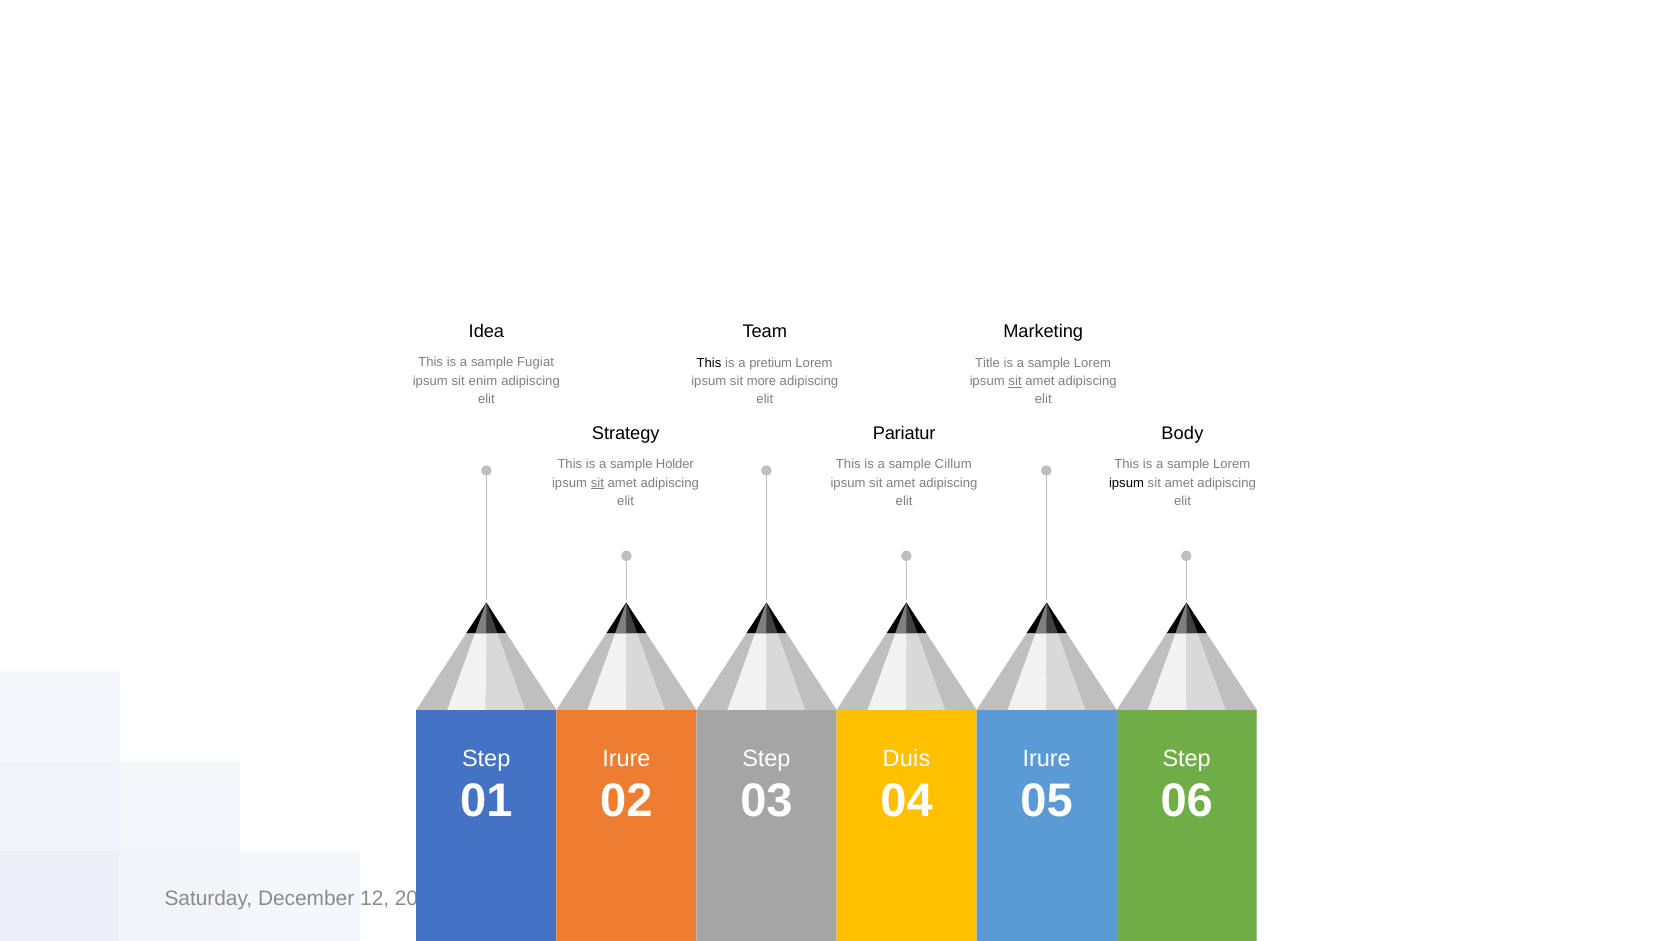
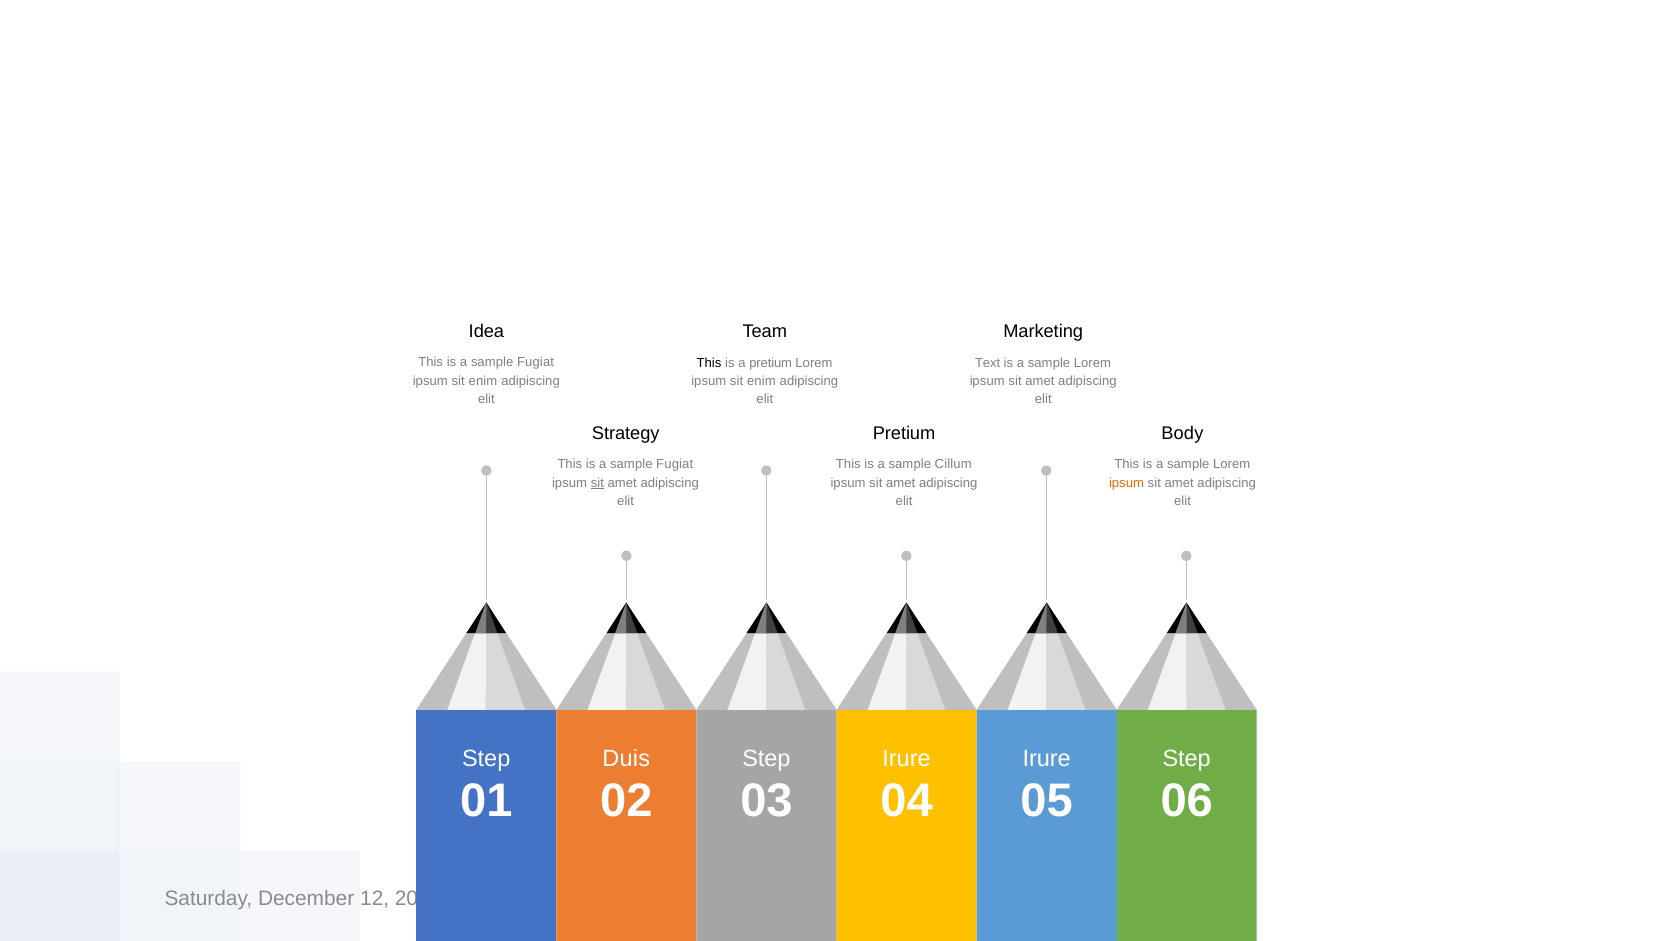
Title: Title -> Text
more at (762, 381): more -> enim
sit at (1015, 381) underline: present -> none
Pariatur at (904, 433): Pariatur -> Pretium
Holder at (675, 465): Holder -> Fugiat
ipsum at (1126, 483) colour: black -> orange
Irure at (626, 759): Irure -> Duis
Duis at (906, 759): Duis -> Irure
